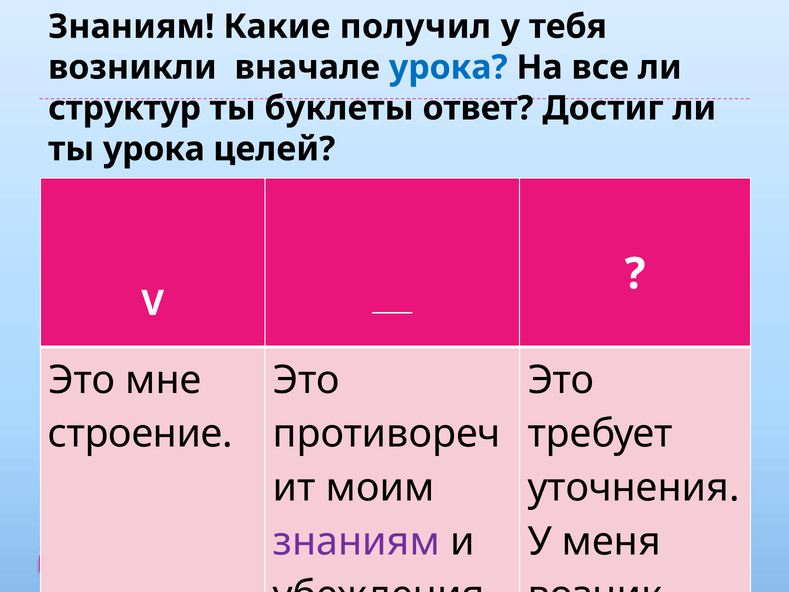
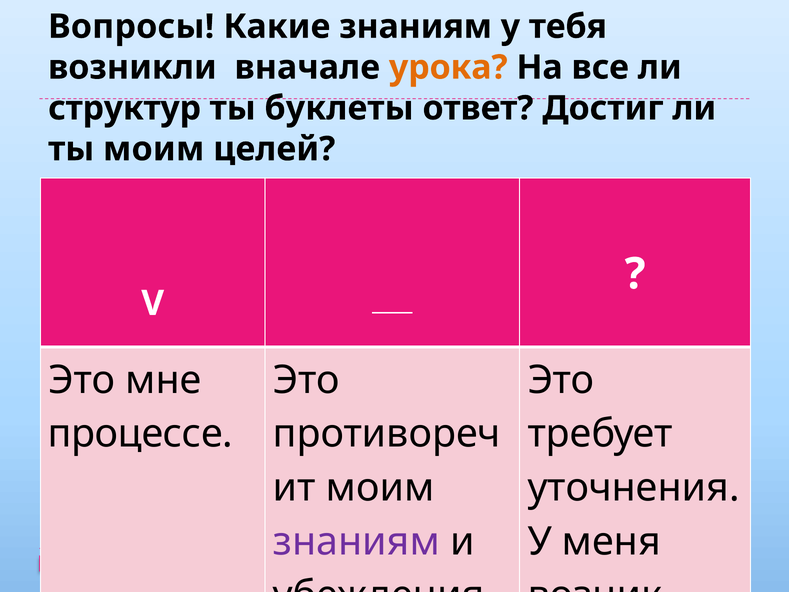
Знаниям at (131, 27): Знаниям -> Вопросы
Какие получил: получил -> знаниям
урока at (448, 67) colour: blue -> orange
ты урока: урока -> моим
строение: строение -> процессе
